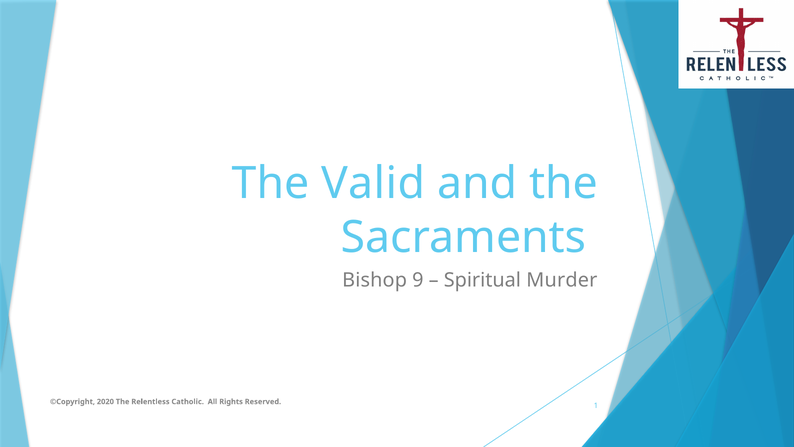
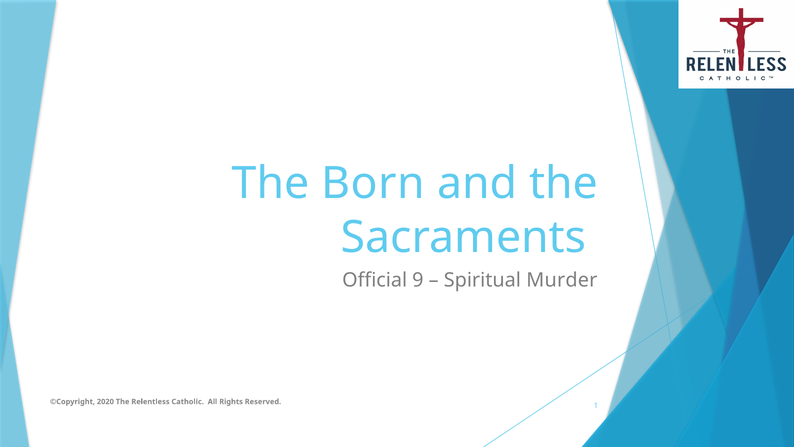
Valid: Valid -> Born
Bishop: Bishop -> Official
